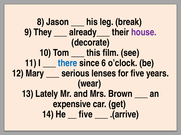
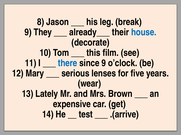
house colour: purple -> blue
since 6: 6 -> 9
five at (86, 115): five -> test
